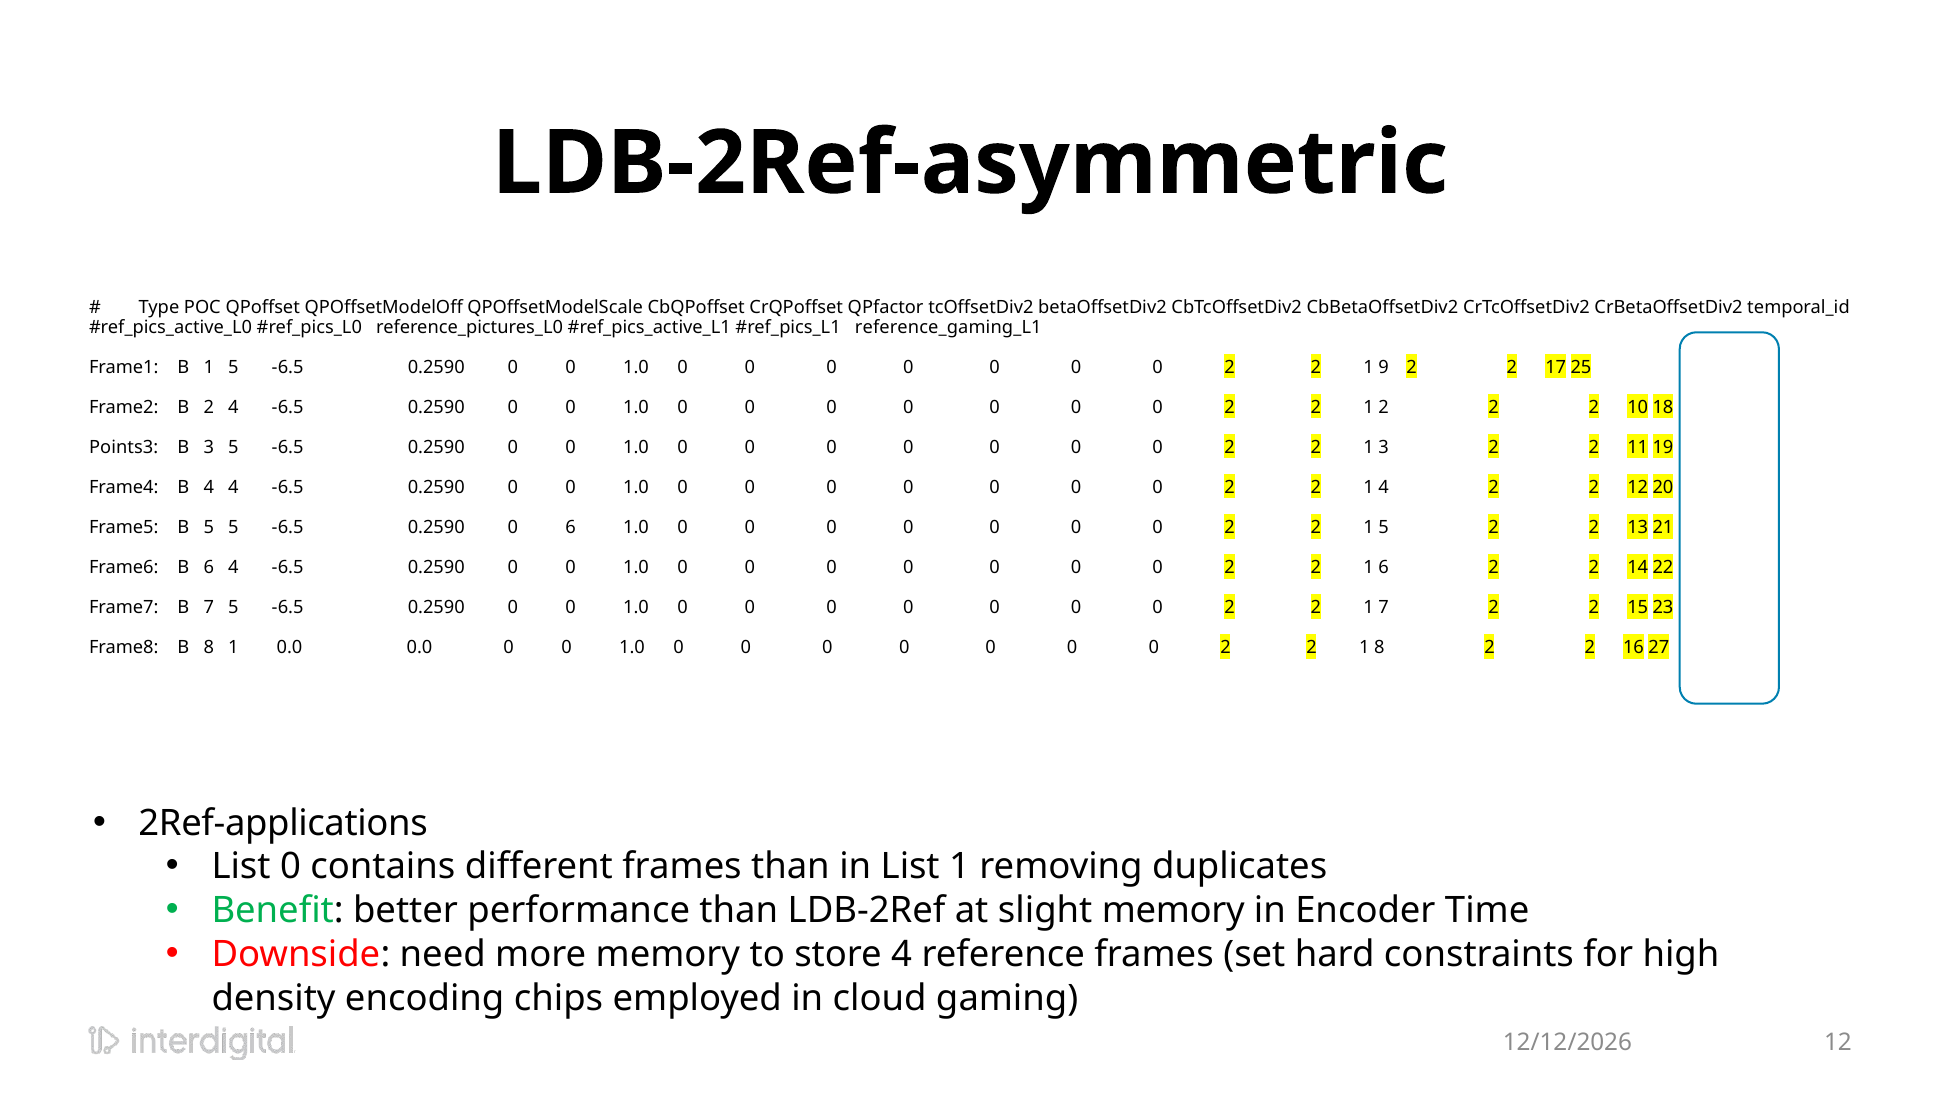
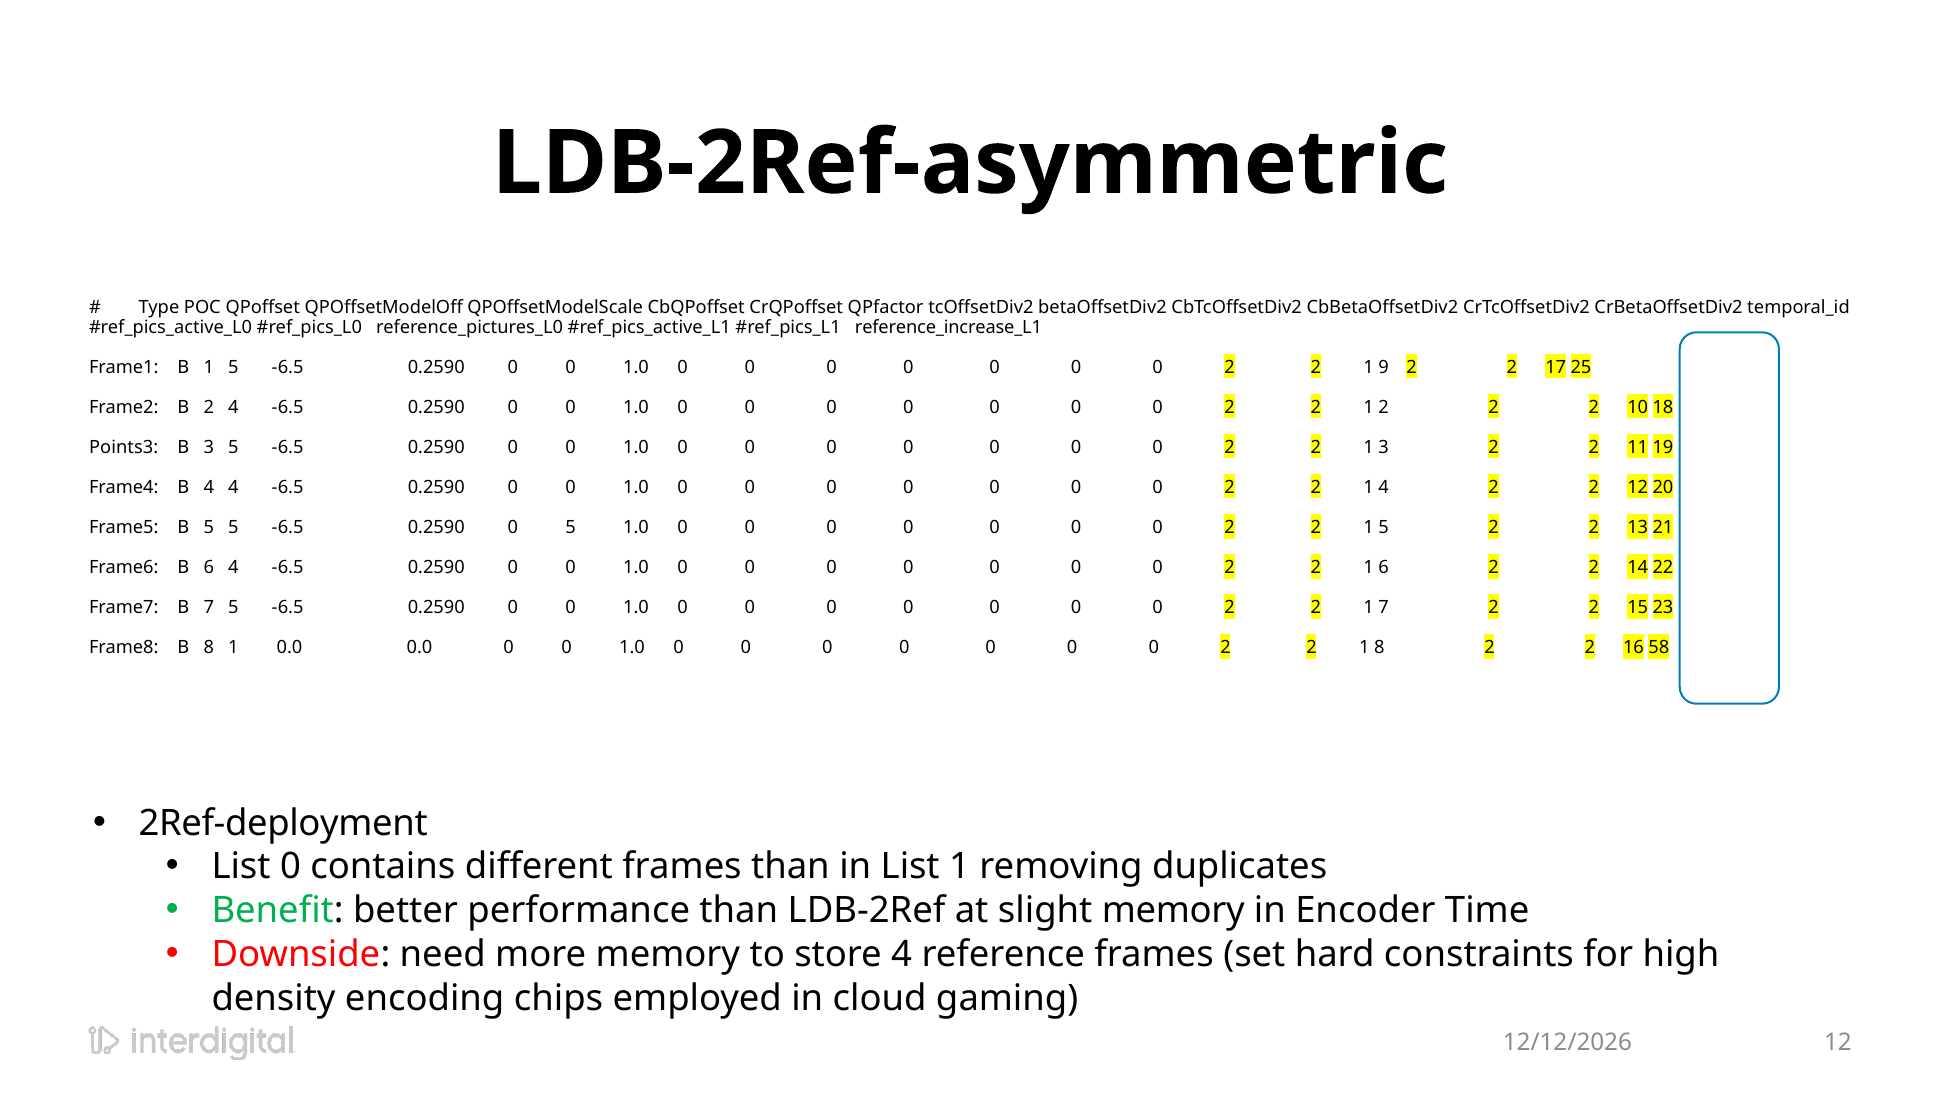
reference_gaming_L1: reference_gaming_L1 -> reference_increase_L1
0 6: 6 -> 5
27: 27 -> 58
2Ref-applications: 2Ref-applications -> 2Ref-deployment
